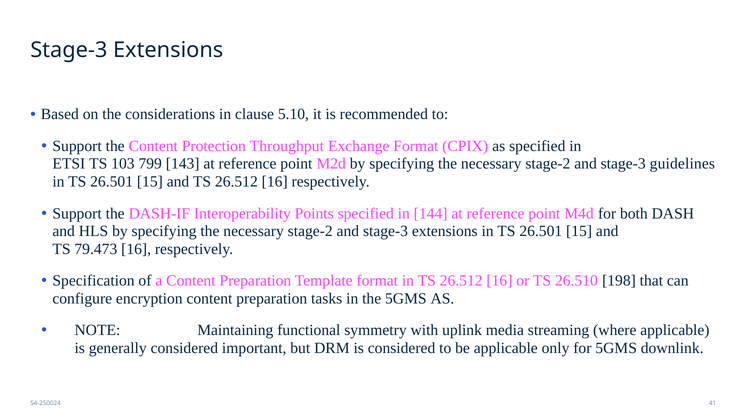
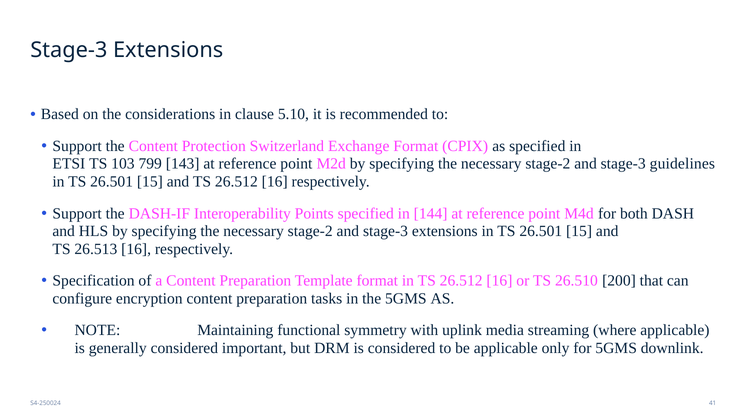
Throughput: Throughput -> Switzerland
79.473: 79.473 -> 26.513
198: 198 -> 200
